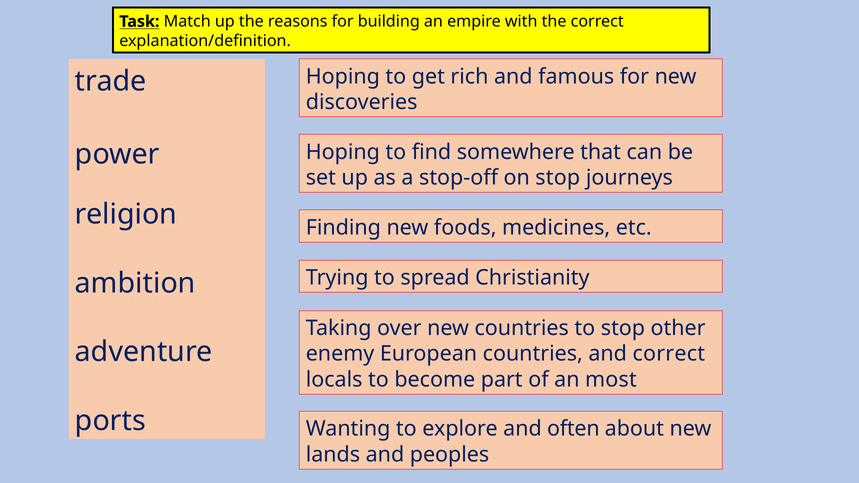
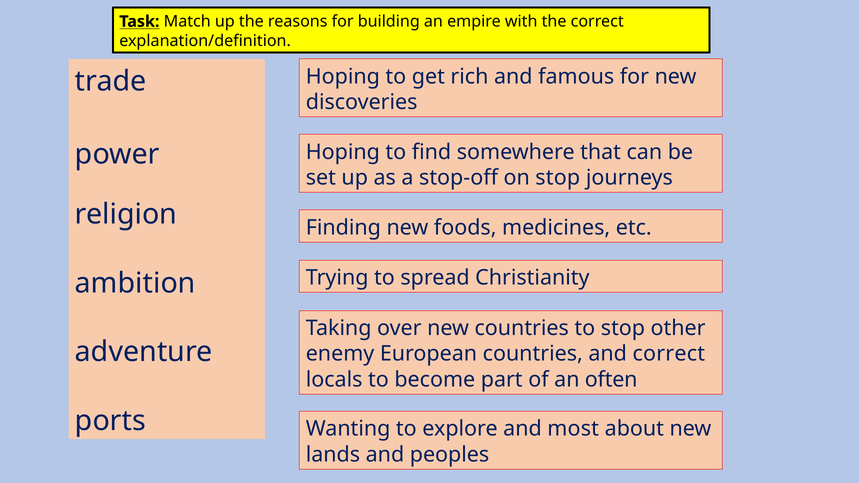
most: most -> often
often: often -> most
